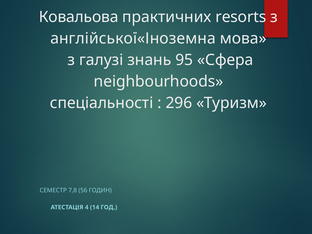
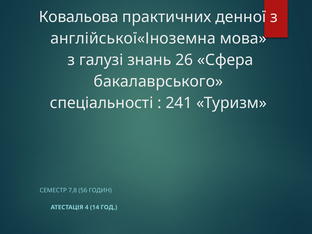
resorts: resorts -> денної
95: 95 -> 26
neighbourhoods: neighbourhoods -> бакалаврського
296: 296 -> 241
